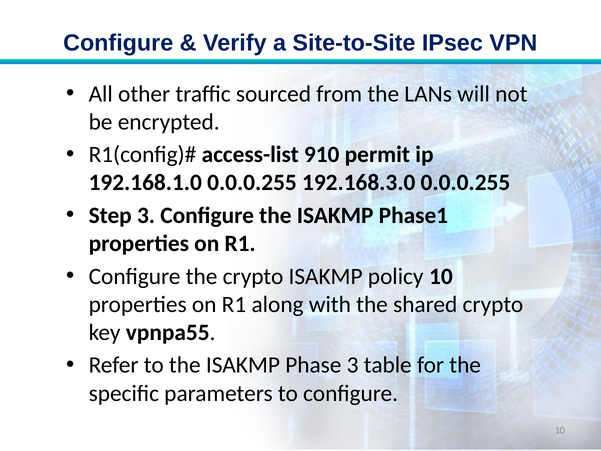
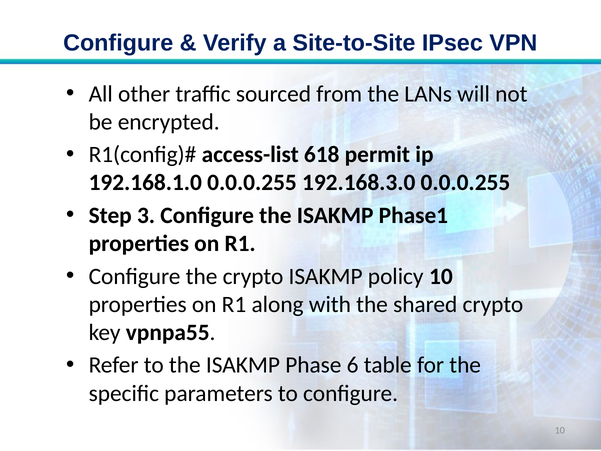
910: 910 -> 618
Phase 3: 3 -> 6
